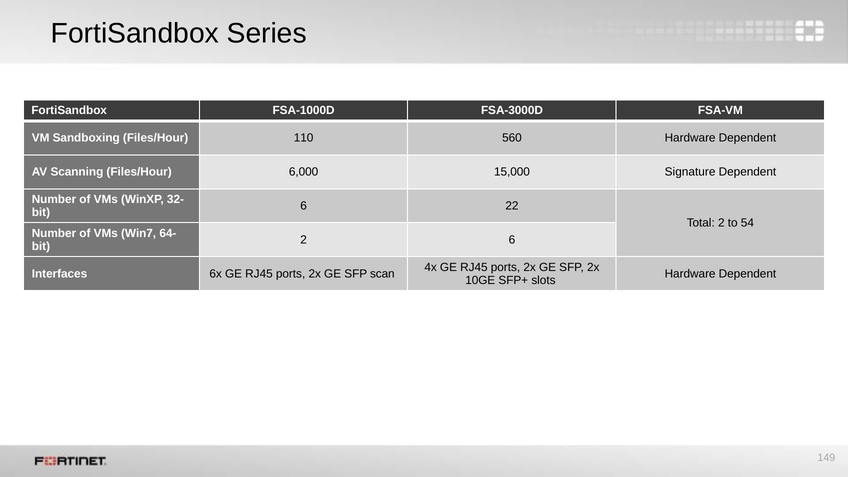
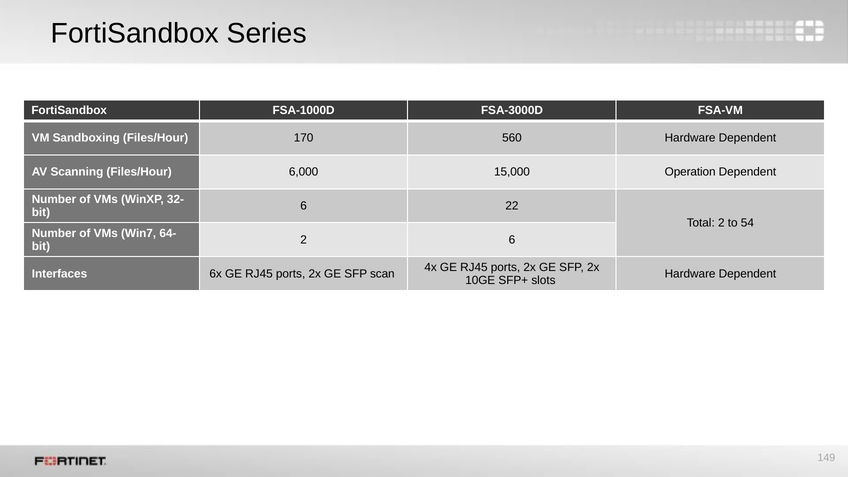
110: 110 -> 170
Signature: Signature -> Operation
